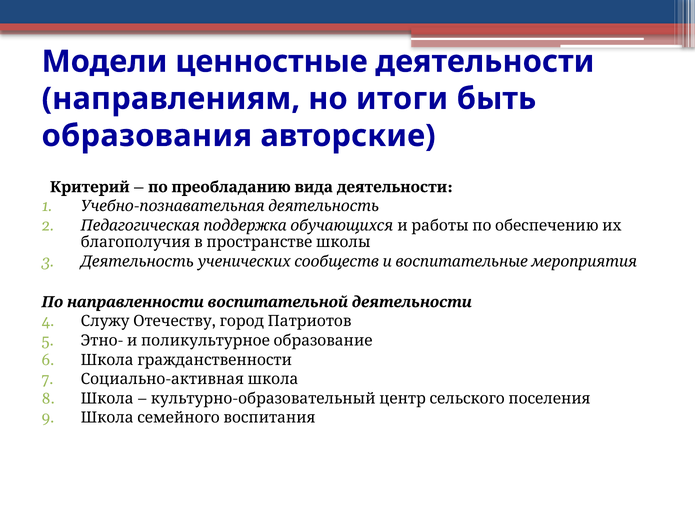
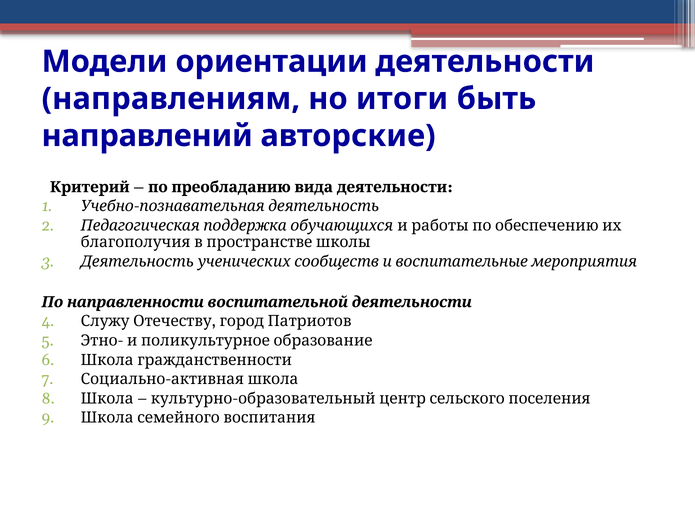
ценностные: ценностные -> ориентации
образования: образования -> направлений
